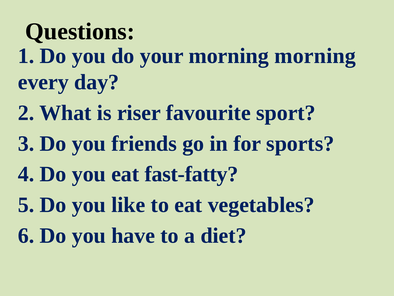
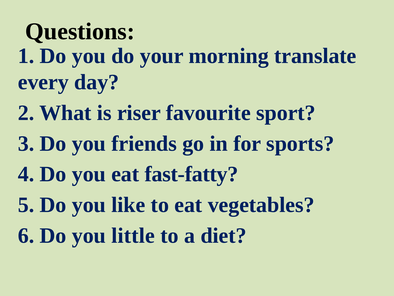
morning morning: morning -> translate
have: have -> little
